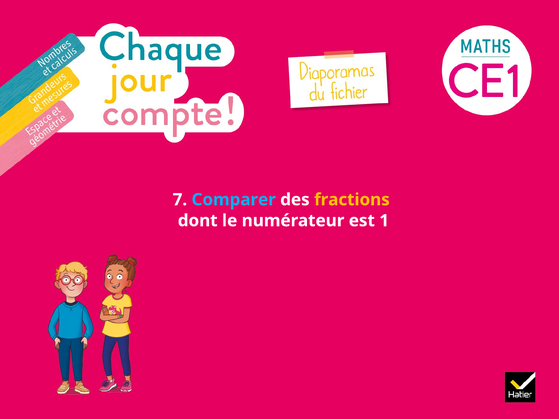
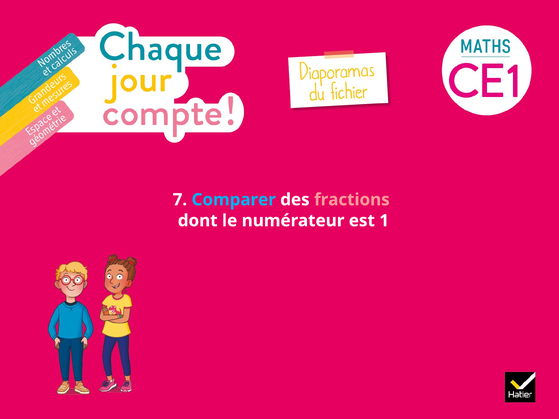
fractions colour: yellow -> pink
